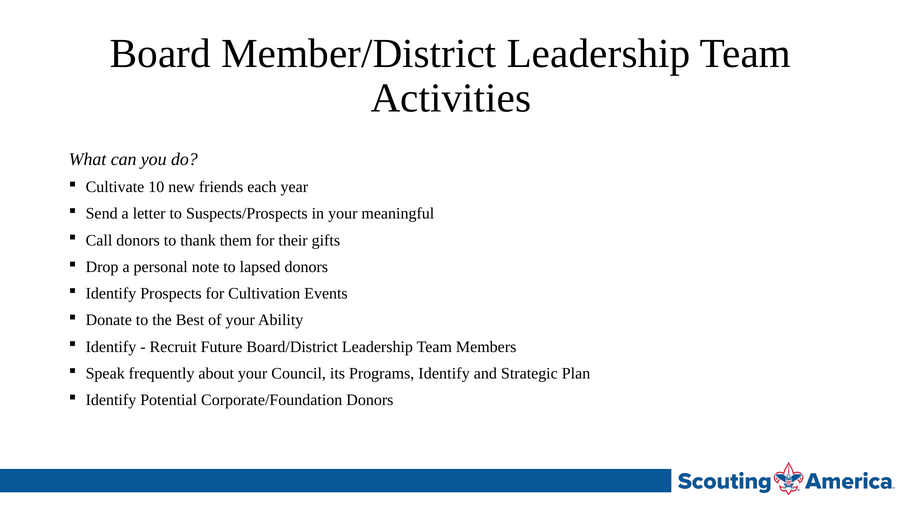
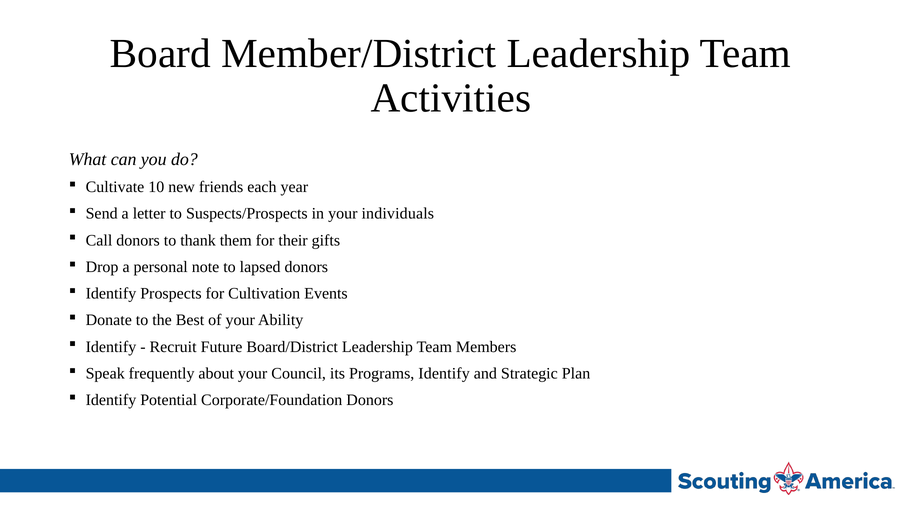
meaningful: meaningful -> individuals
